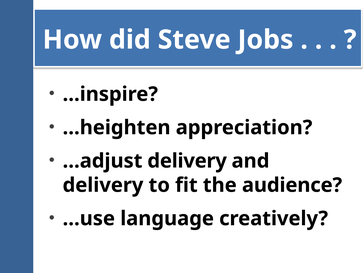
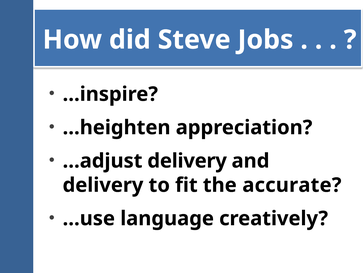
audience: audience -> accurate
